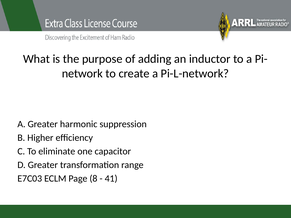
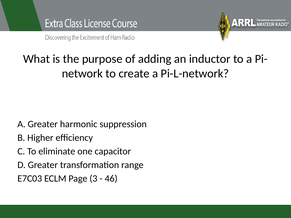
8: 8 -> 3
41: 41 -> 46
